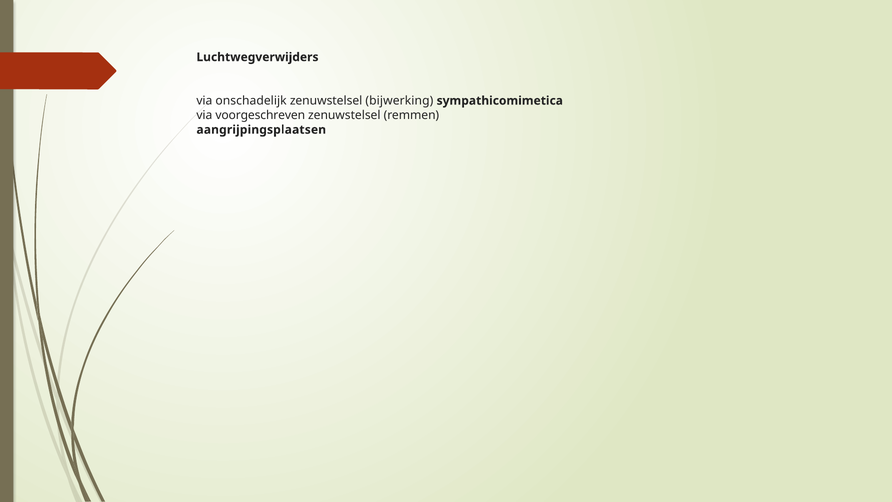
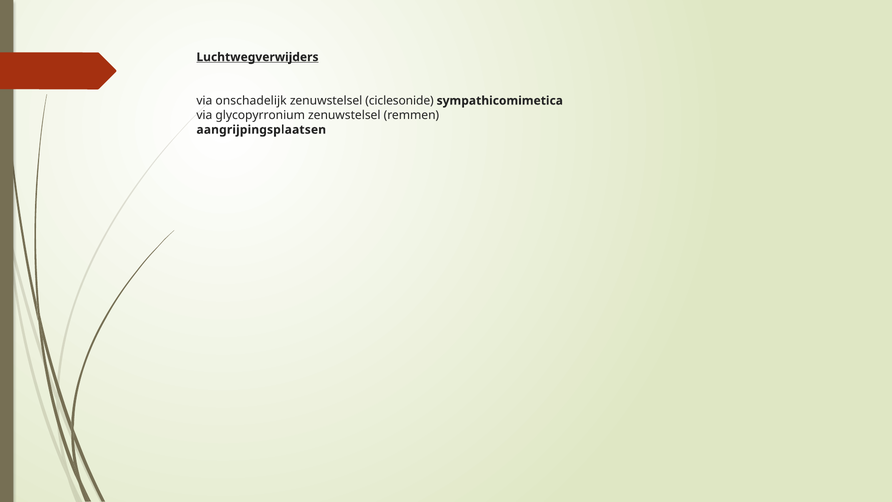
Luchtwegverwijders underline: none -> present
bijwerking: bijwerking -> ciclesonide
voorgeschreven: voorgeschreven -> glycopyrronium
